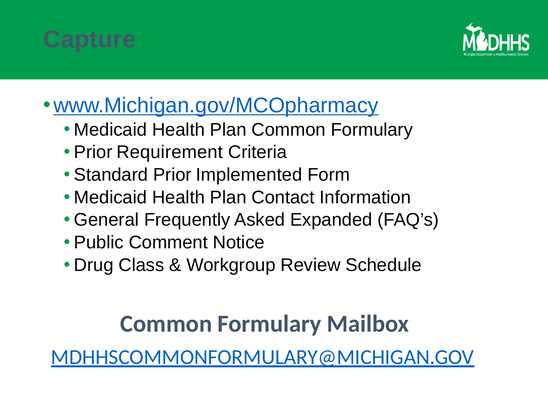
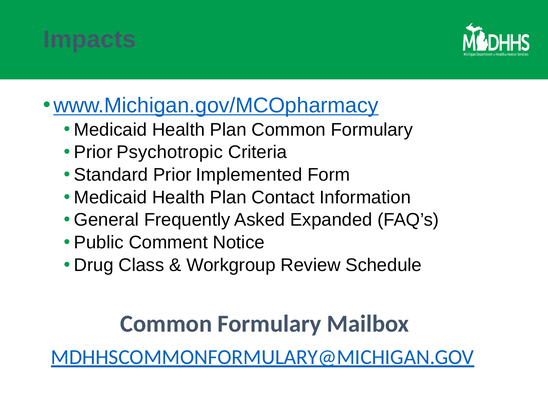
Capture: Capture -> Impacts
Requirement: Requirement -> Psychotropic
